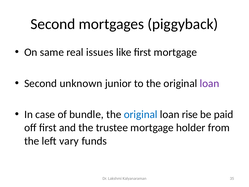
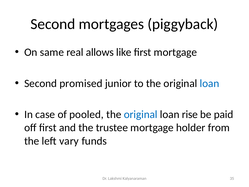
issues: issues -> allows
unknown: unknown -> promised
loan at (209, 83) colour: purple -> blue
bundle: bundle -> pooled
